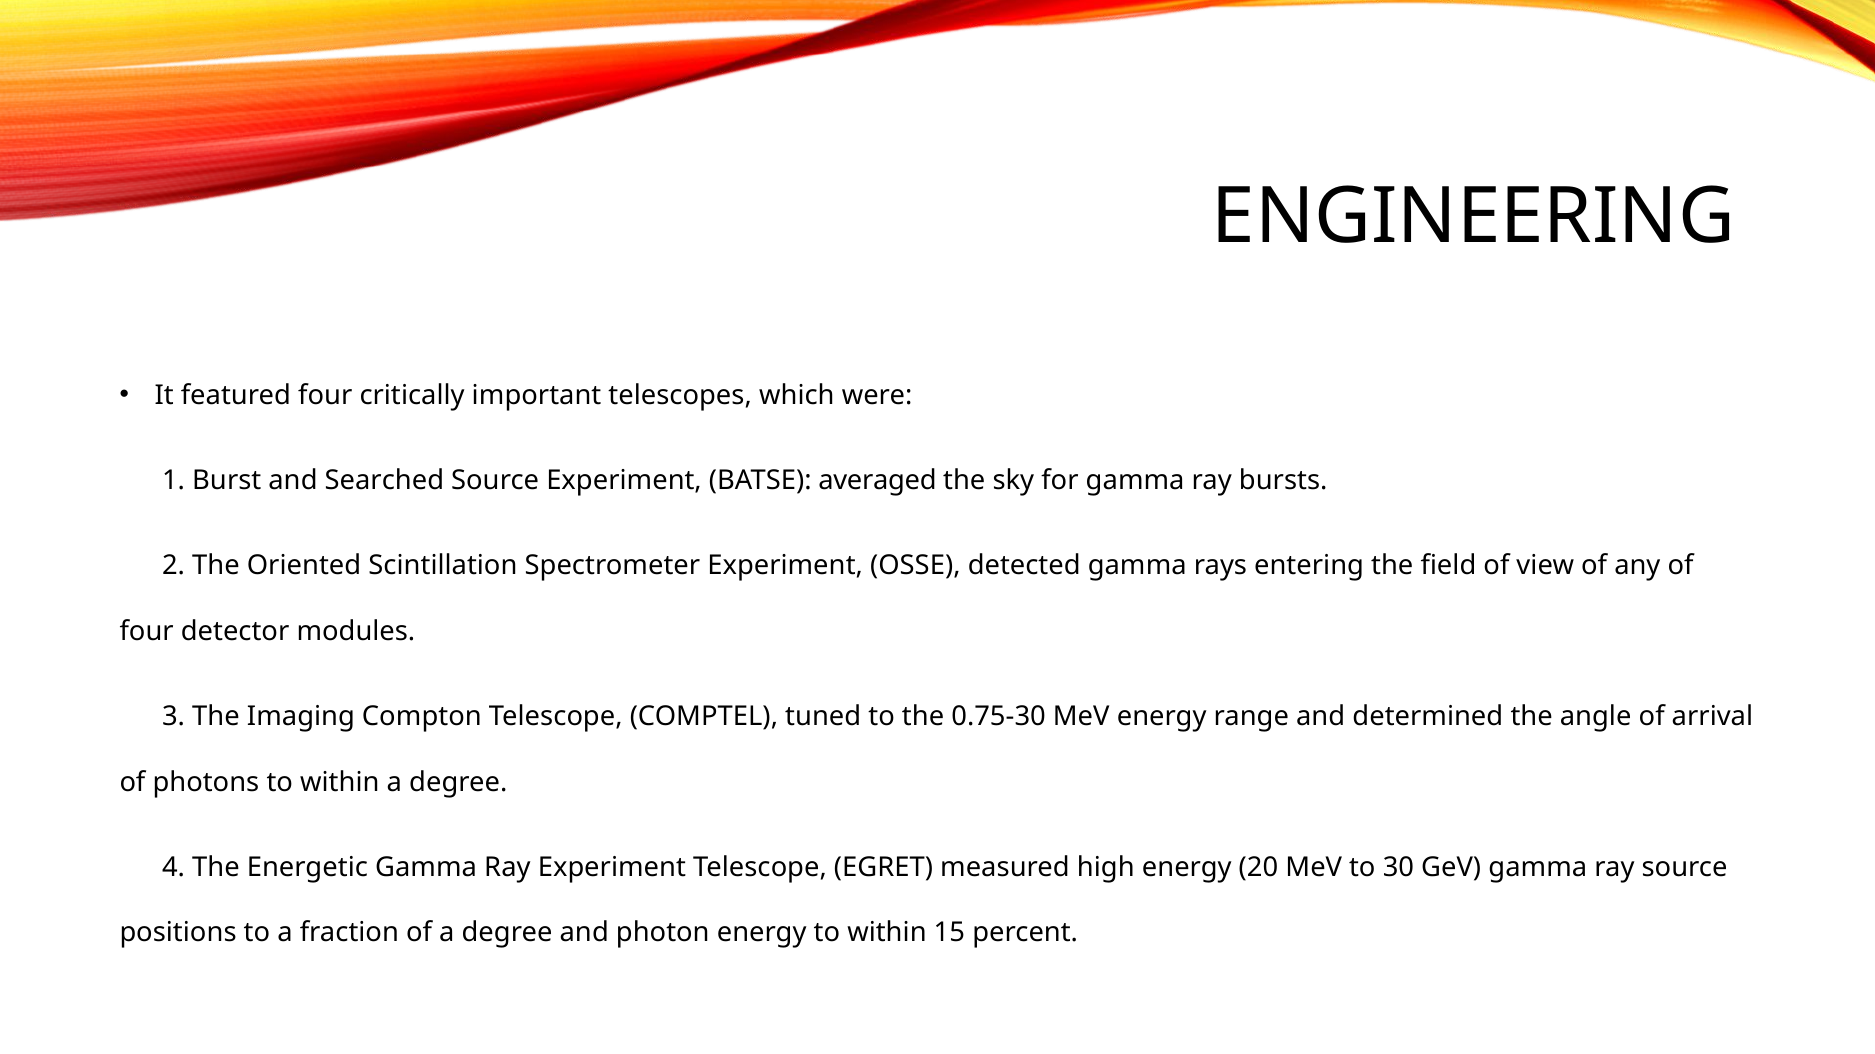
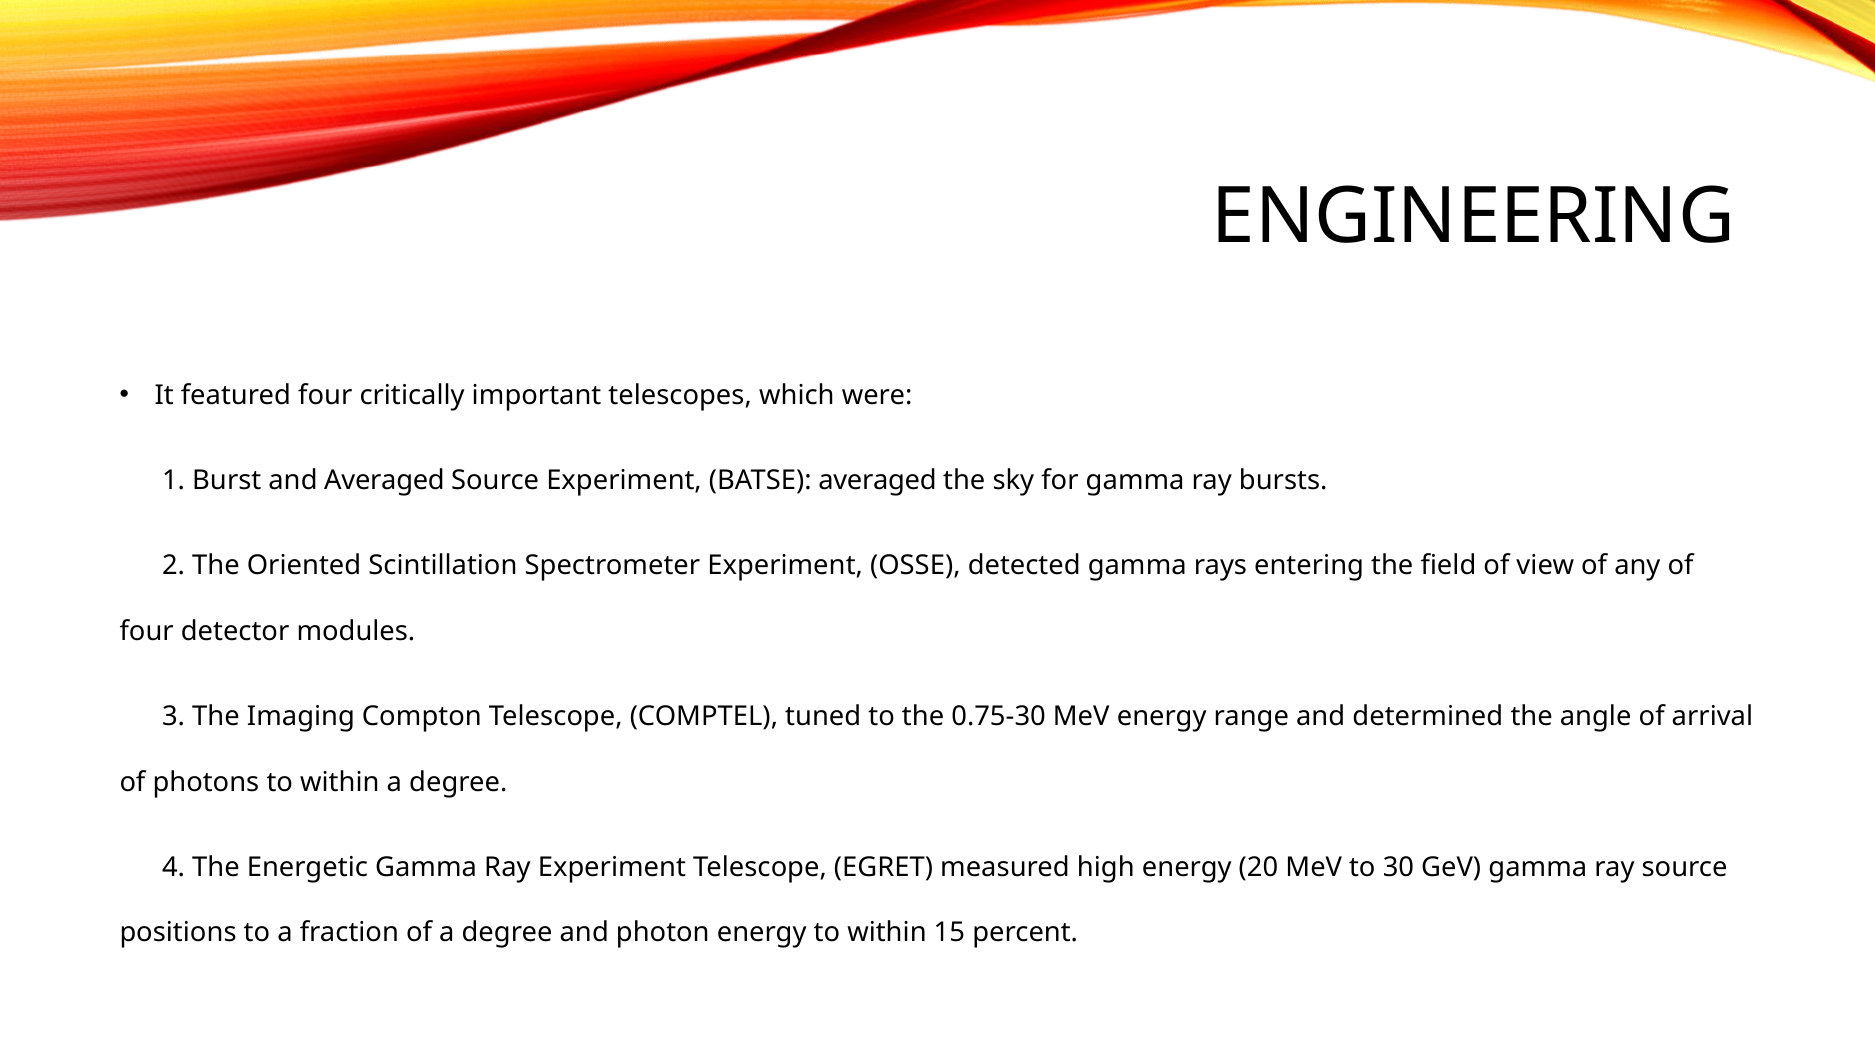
and Searched: Searched -> Averaged
